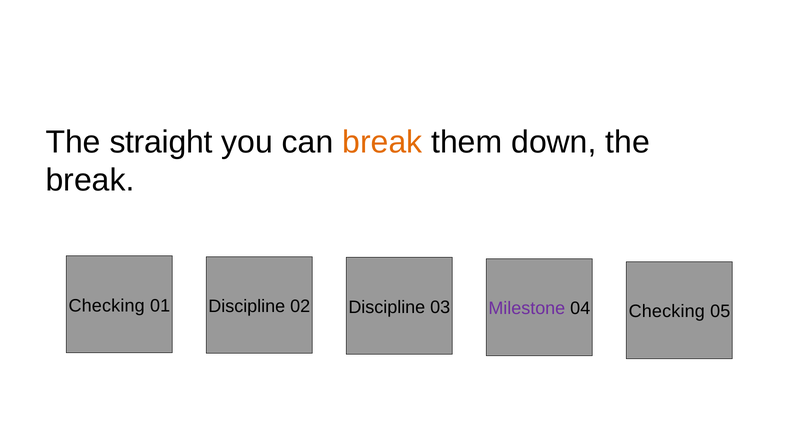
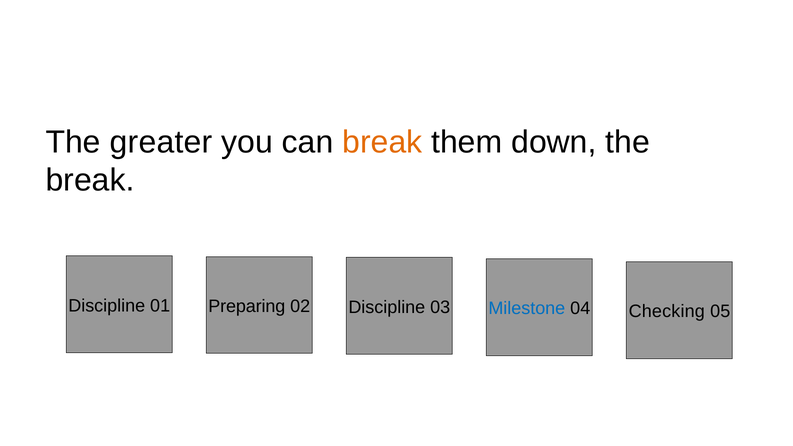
straight: straight -> greater
Checking at (107, 306): Checking -> Discipline
Discipline at (247, 306): Discipline -> Preparing
Milestone colour: purple -> blue
